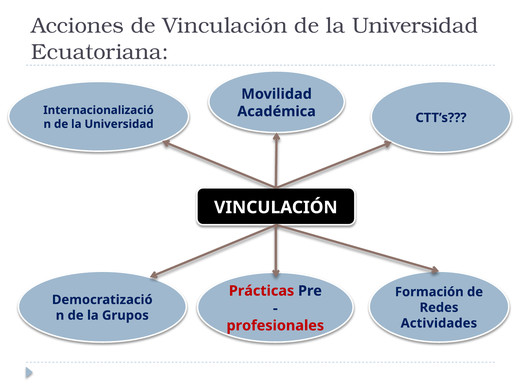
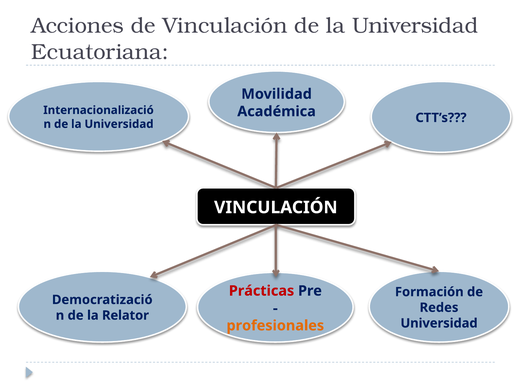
Grupos: Grupos -> Relator
Actividades at (439, 323): Actividades -> Universidad
profesionales colour: red -> orange
